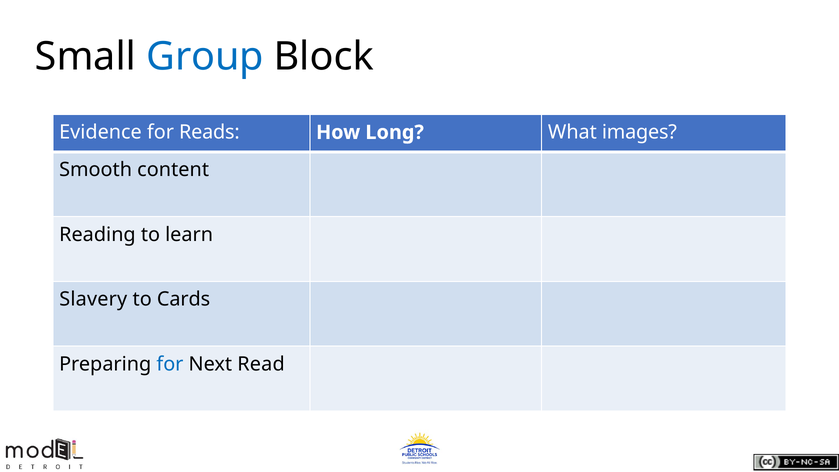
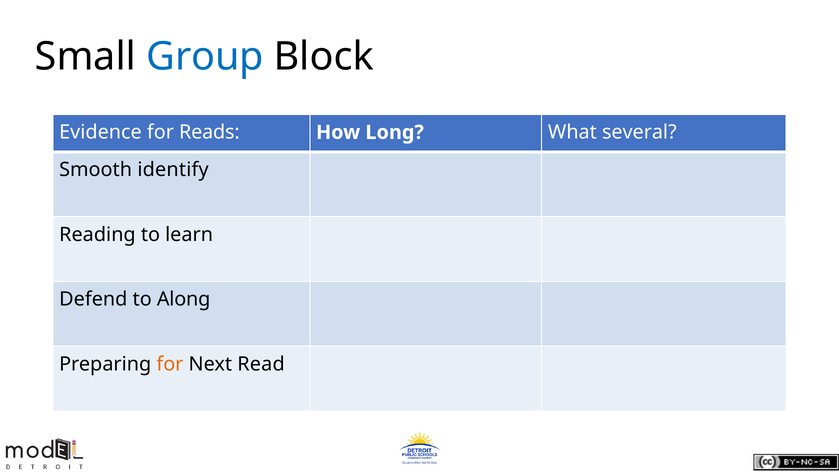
images: images -> several
content: content -> identify
Slavery: Slavery -> Defend
Cards: Cards -> Along
for at (170, 364) colour: blue -> orange
